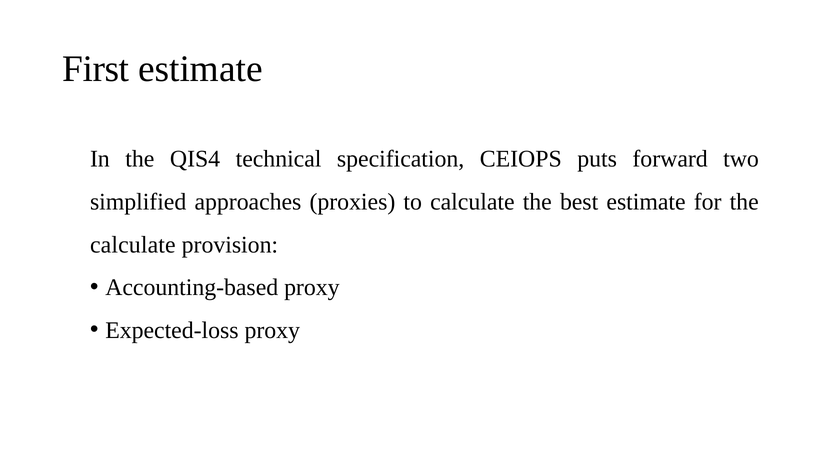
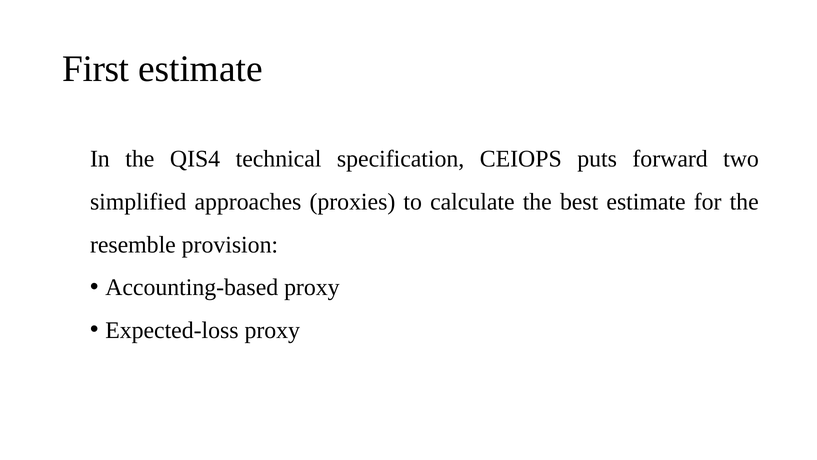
calculate at (133, 244): calculate -> resemble
